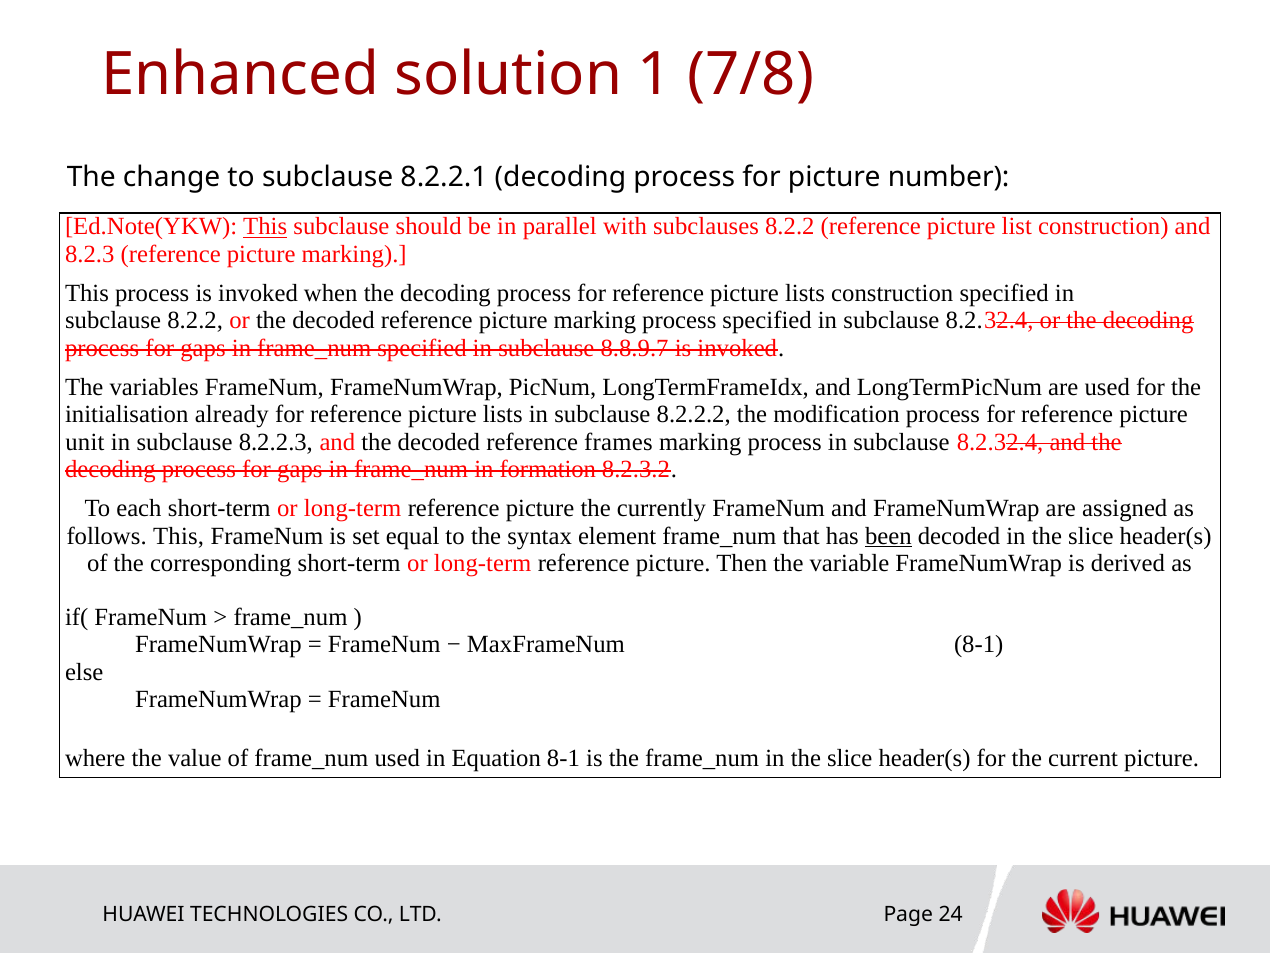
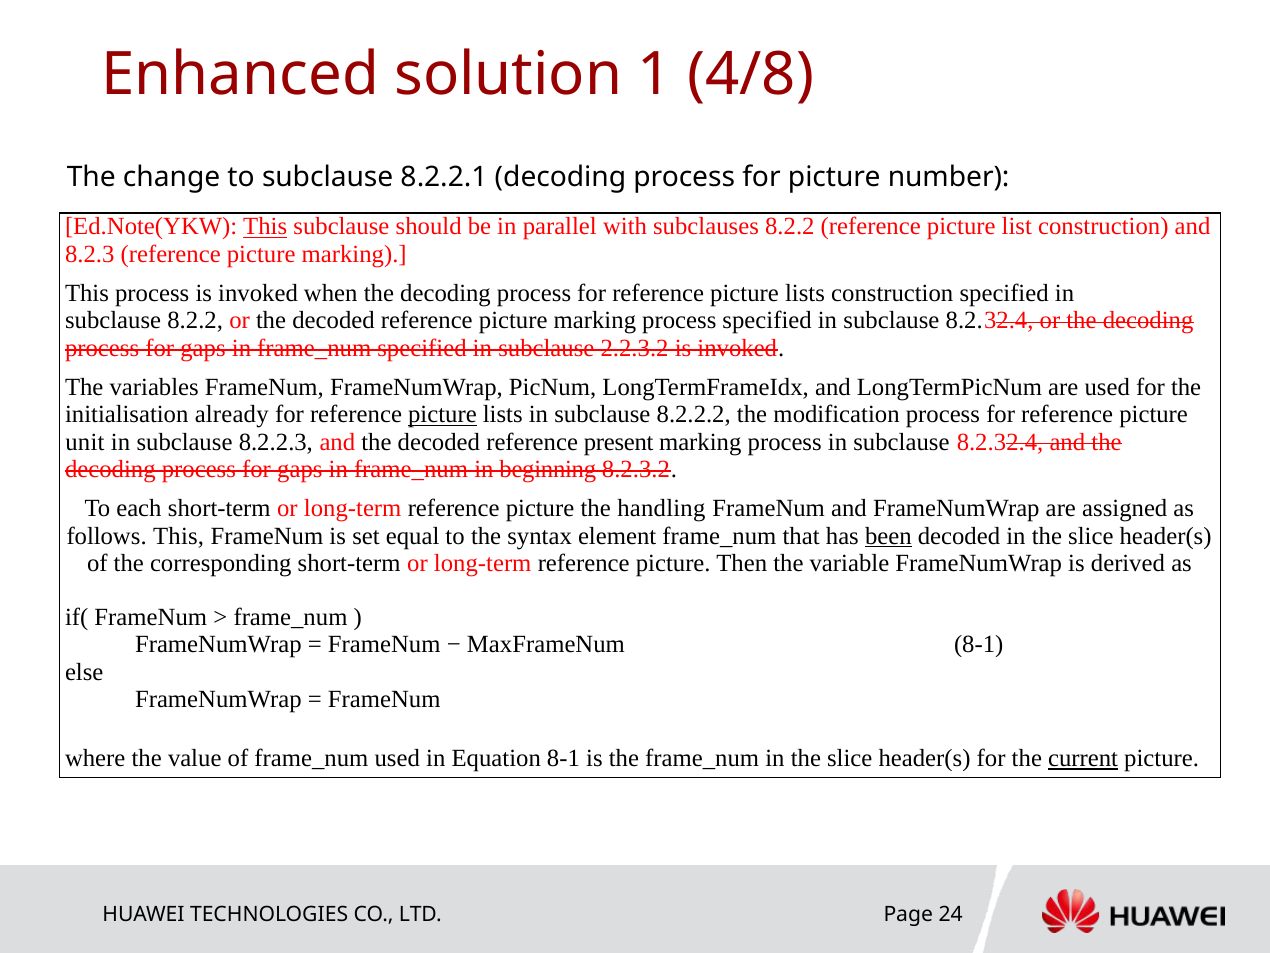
7/8: 7/8 -> 4/8
8.8.9.7: 8.8.9.7 -> 2.2.3.2
picture at (442, 414) underline: none -> present
frames: frames -> present
formation: formation -> beginning
currently: currently -> handling
current underline: none -> present
